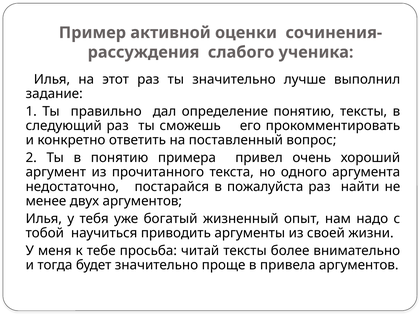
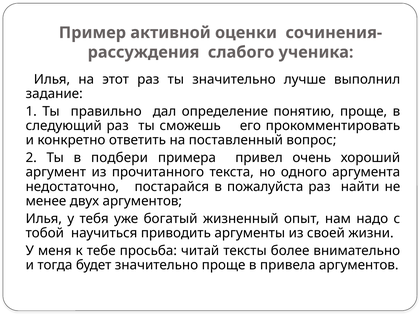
понятию тексты: тексты -> проще
в понятию: понятию -> подбери
